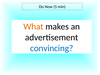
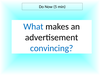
What colour: orange -> blue
